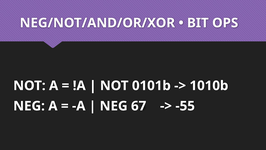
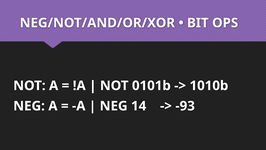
67: 67 -> 14
-55: -55 -> -93
